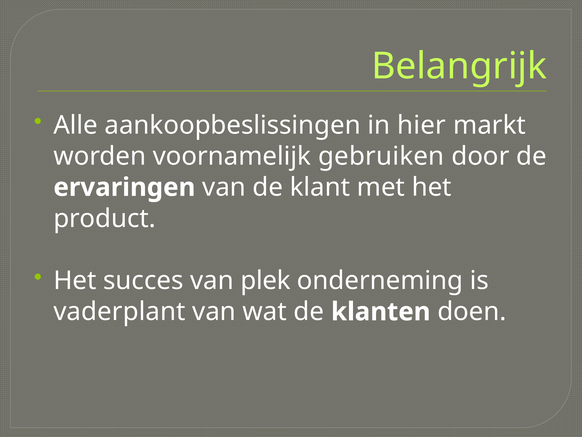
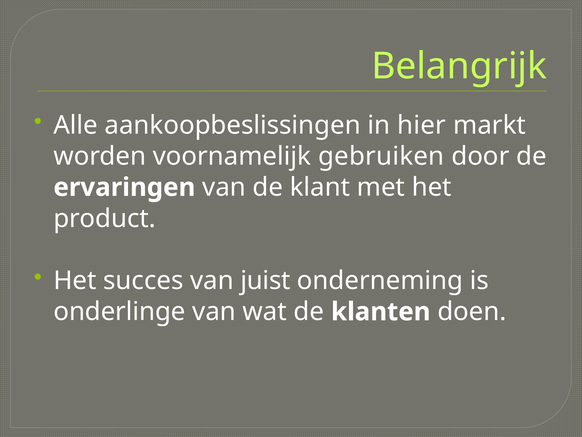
plek: plek -> juist
vaderplant: vaderplant -> onderlinge
